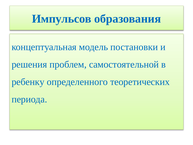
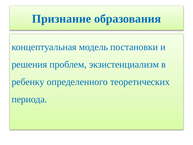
Импульсов: Импульсов -> Признание
самостоятельной: самостоятельной -> экзистенциализм
